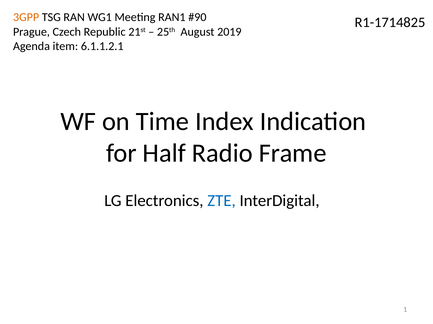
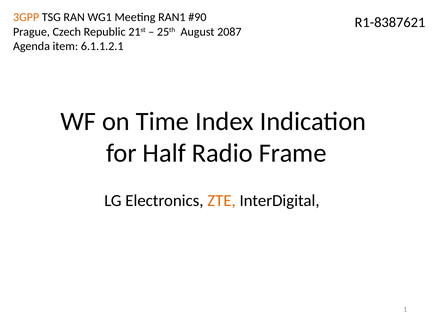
R1-1714825: R1-1714825 -> R1-8387621
2019: 2019 -> 2087
ZTE colour: blue -> orange
